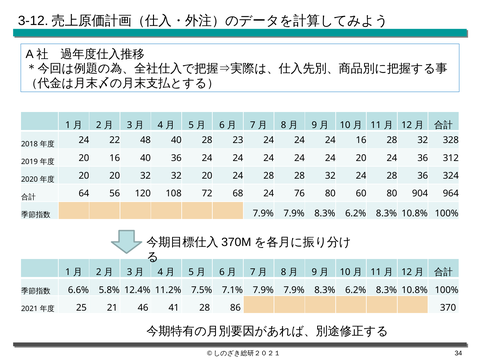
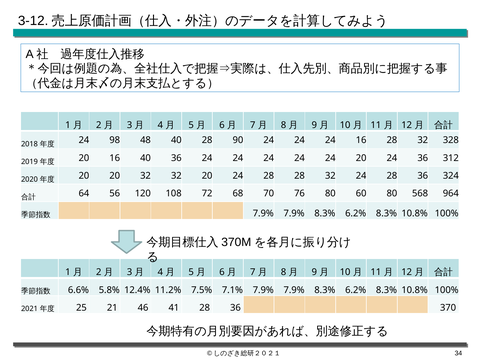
22: 22 -> 98
23: 23 -> 90
68 24: 24 -> 70
904: 904 -> 568
41 28 86: 86 -> 36
